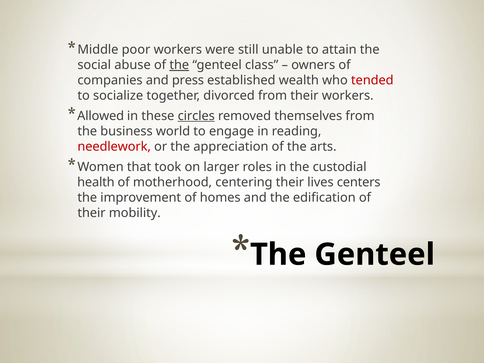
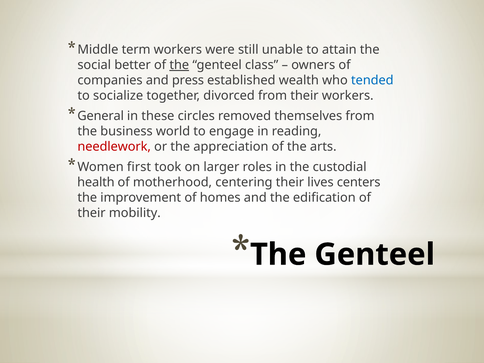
poor: poor -> term
abuse: abuse -> better
tended colour: red -> blue
Allowed: Allowed -> General
circles underline: present -> none
that: that -> first
